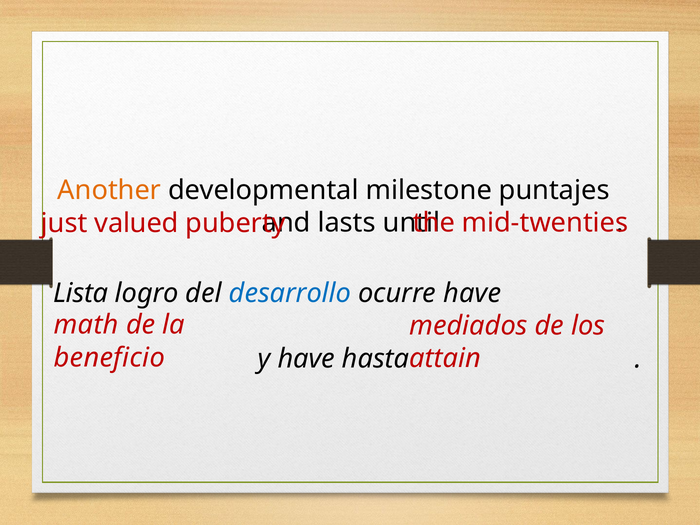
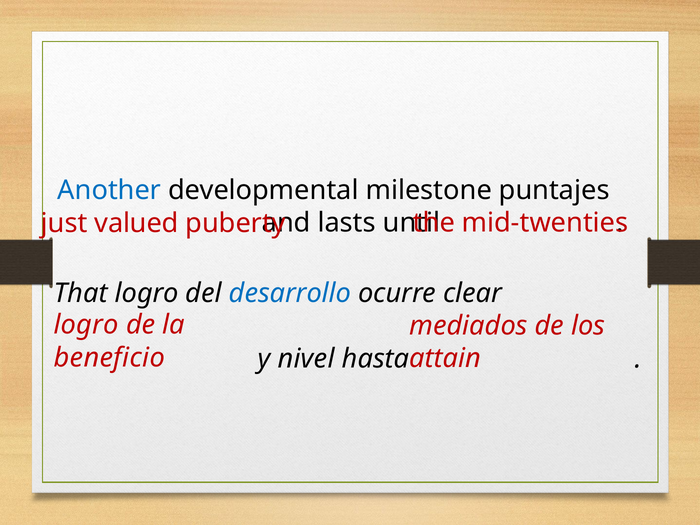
Another colour: orange -> blue
Lista: Lista -> That
ocurre have: have -> clear
math at (86, 325): math -> logro
y have: have -> nivel
